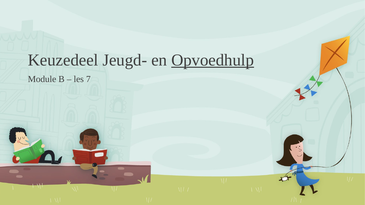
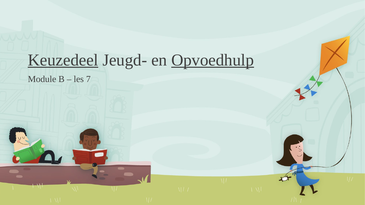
Keuzedeel underline: none -> present
